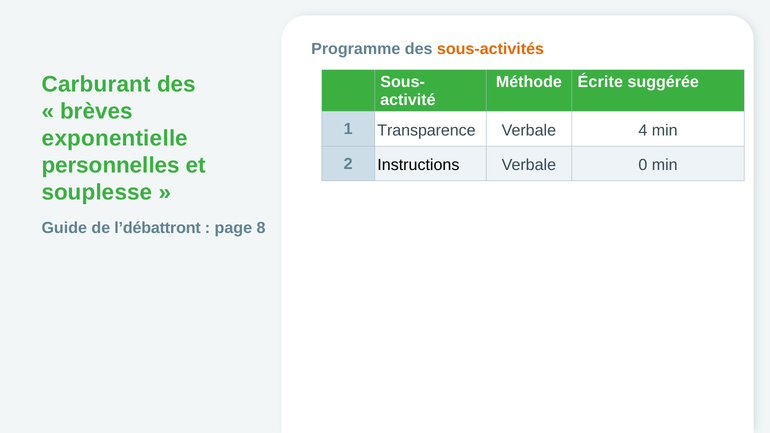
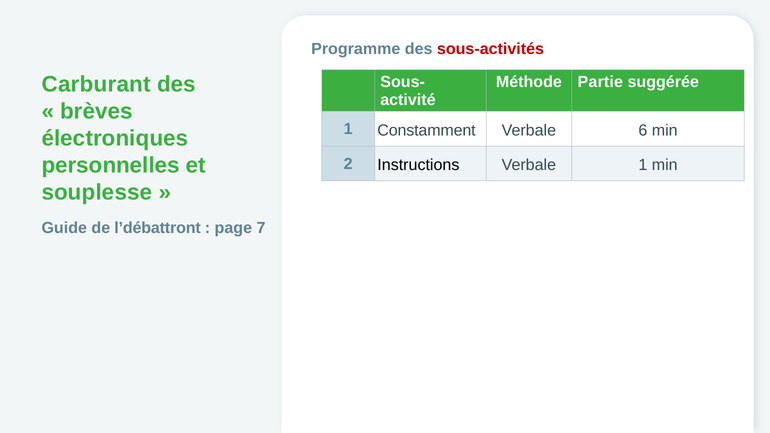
sous-activités colour: orange -> red
Écrite: Écrite -> Partie
Transparence: Transparence -> Constamment
4: 4 -> 6
exponentielle: exponentielle -> électroniques
Verbale 0: 0 -> 1
8: 8 -> 7
